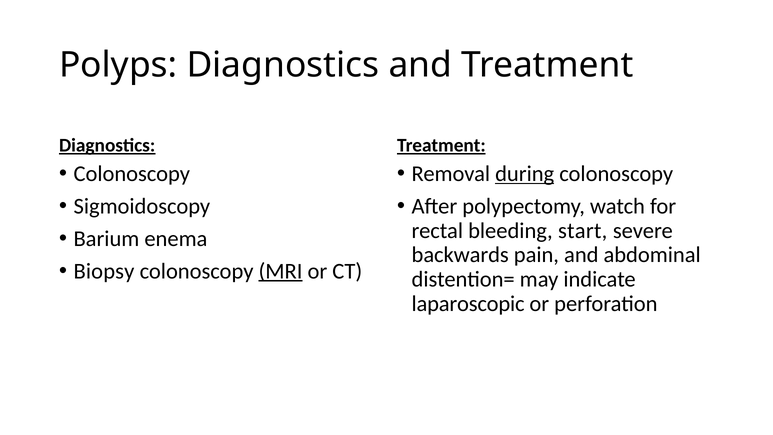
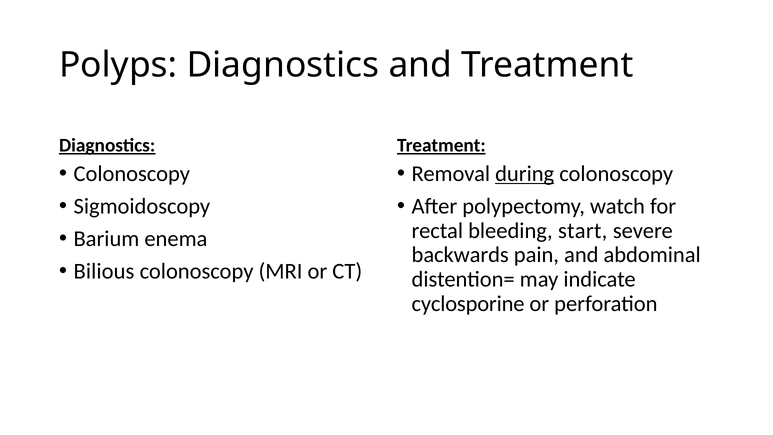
Biopsy: Biopsy -> Bilious
MRI underline: present -> none
laparoscopic: laparoscopic -> cyclosporine
